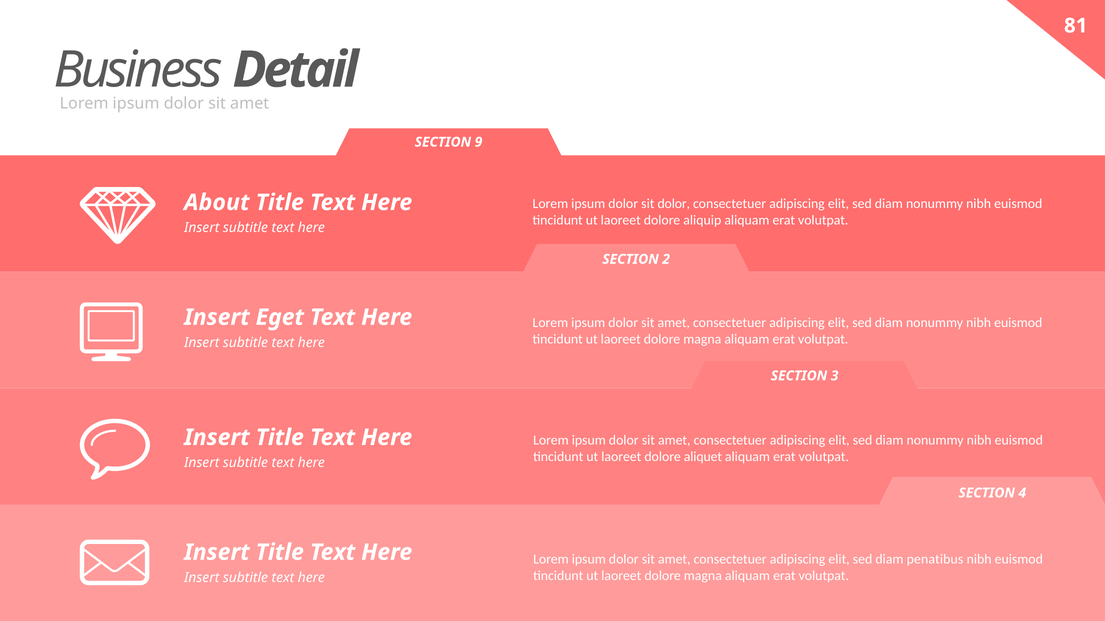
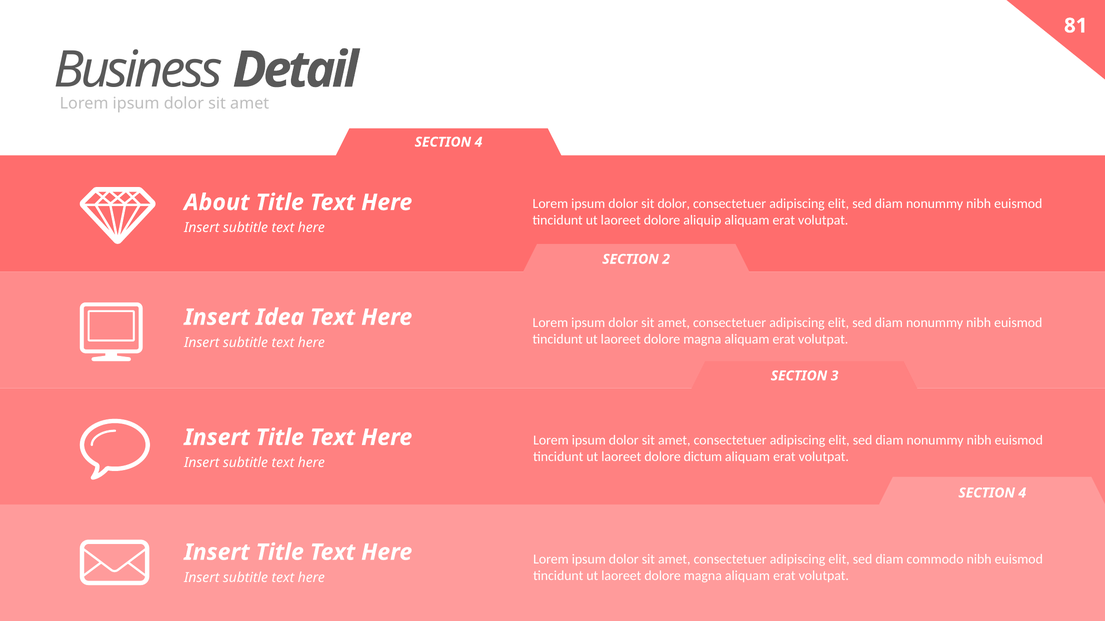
9 at (479, 142): 9 -> 4
Eget: Eget -> Idea
aliquet: aliquet -> dictum
penatibus: penatibus -> commodo
